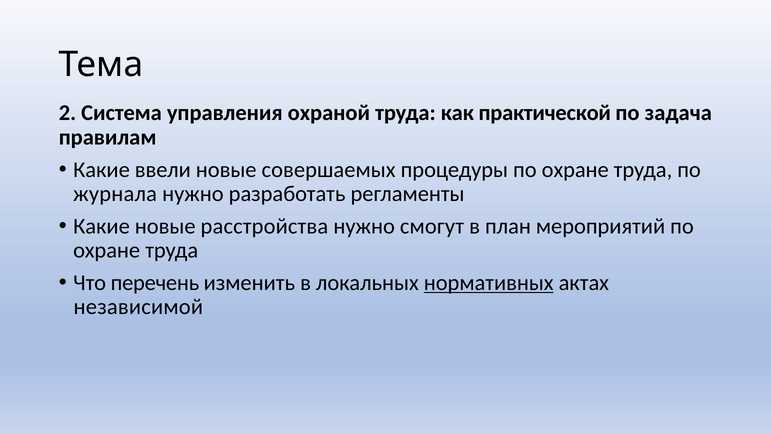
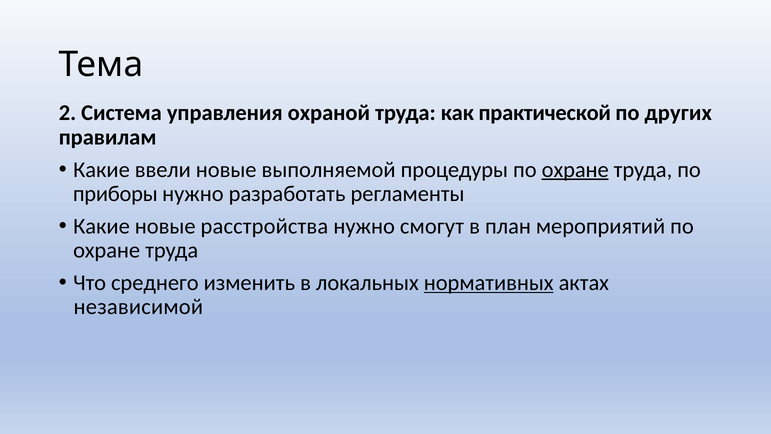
задача: задача -> других
совершаемых: совершаемых -> выполняемой
охране at (575, 169) underline: none -> present
журнала: журнала -> приборы
перечень: перечень -> среднего
